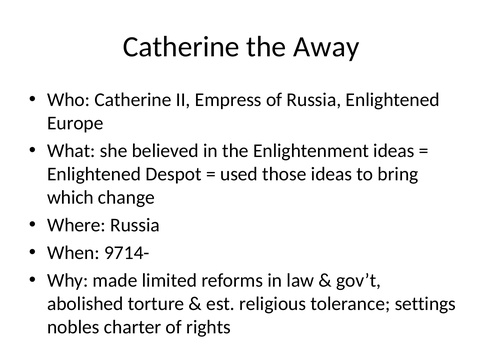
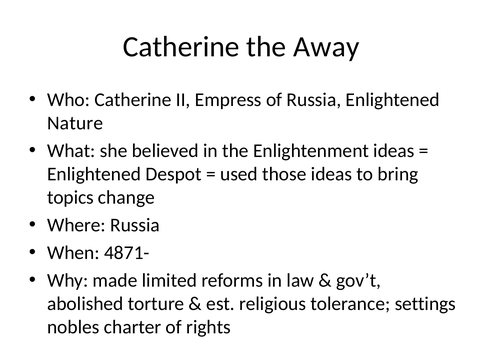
Europe: Europe -> Nature
which: which -> topics
9714-: 9714- -> 4871-
